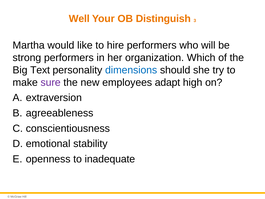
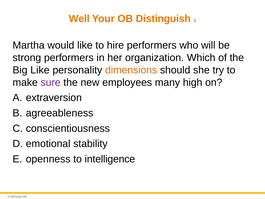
Big Text: Text -> Like
dimensions colour: blue -> orange
adapt: adapt -> many
inadequate: inadequate -> intelligence
